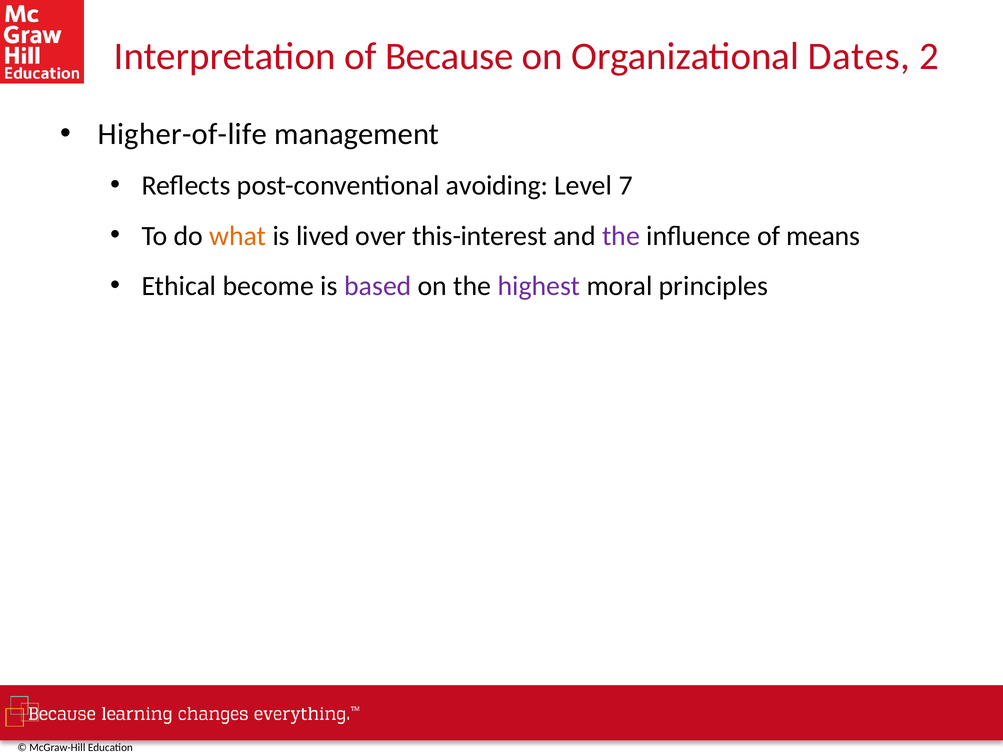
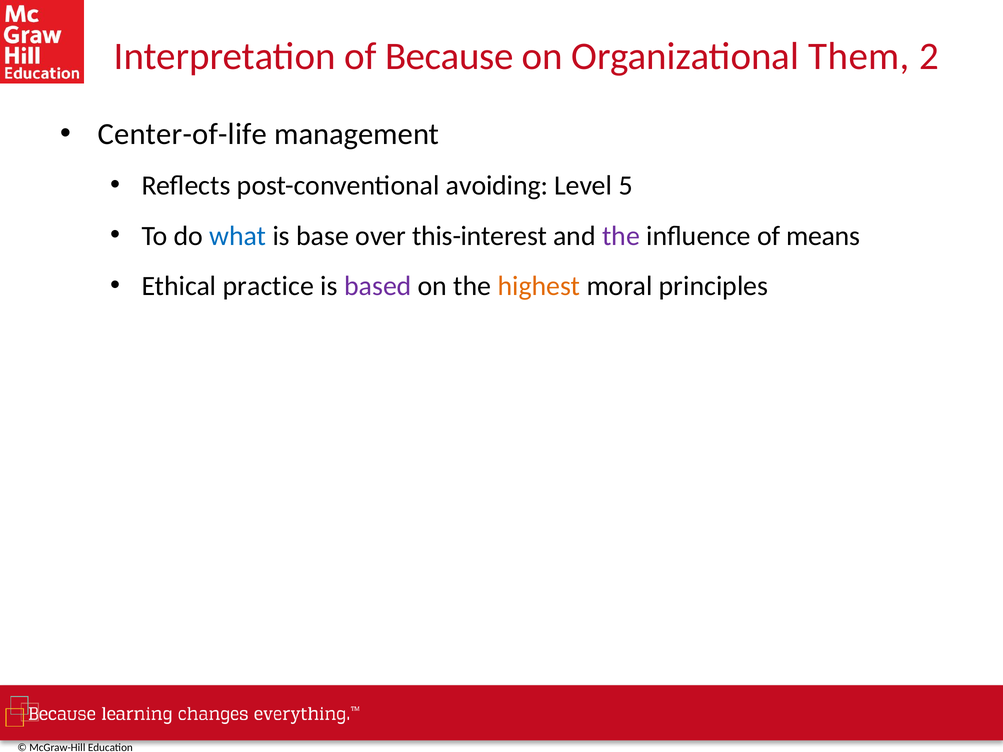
Dates: Dates -> Them
Higher-of-life: Higher-of-life -> Center-of-life
7: 7 -> 5
what colour: orange -> blue
lived: lived -> base
become: become -> practice
highest colour: purple -> orange
